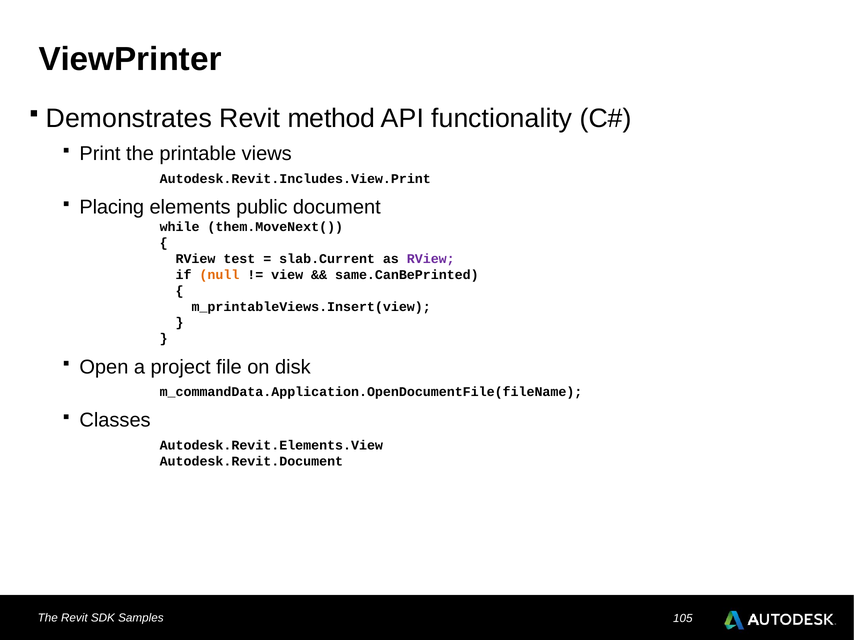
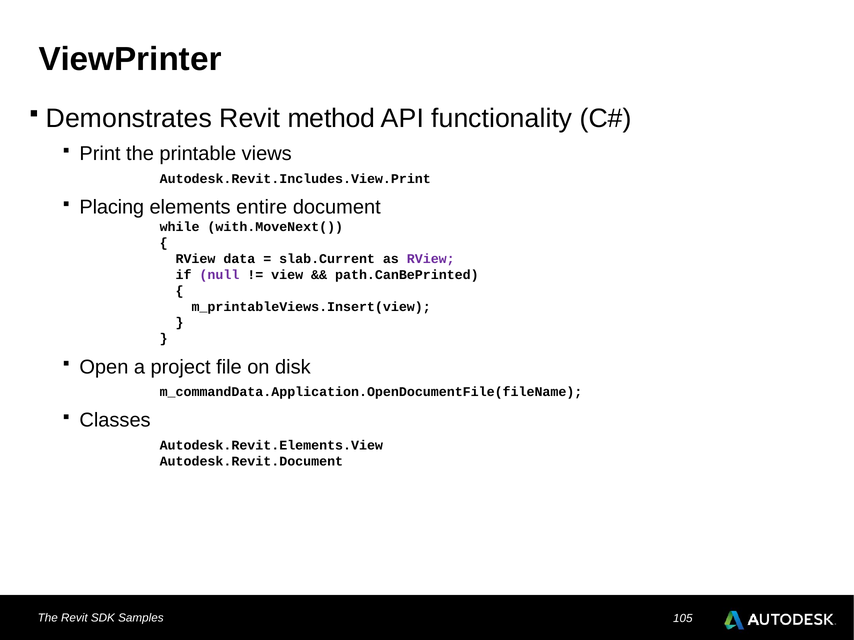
public: public -> entire
them.MoveNext(: them.MoveNext( -> with.MoveNext(
test: test -> data
null colour: orange -> purple
same.CanBePrinted: same.CanBePrinted -> path.CanBePrinted
